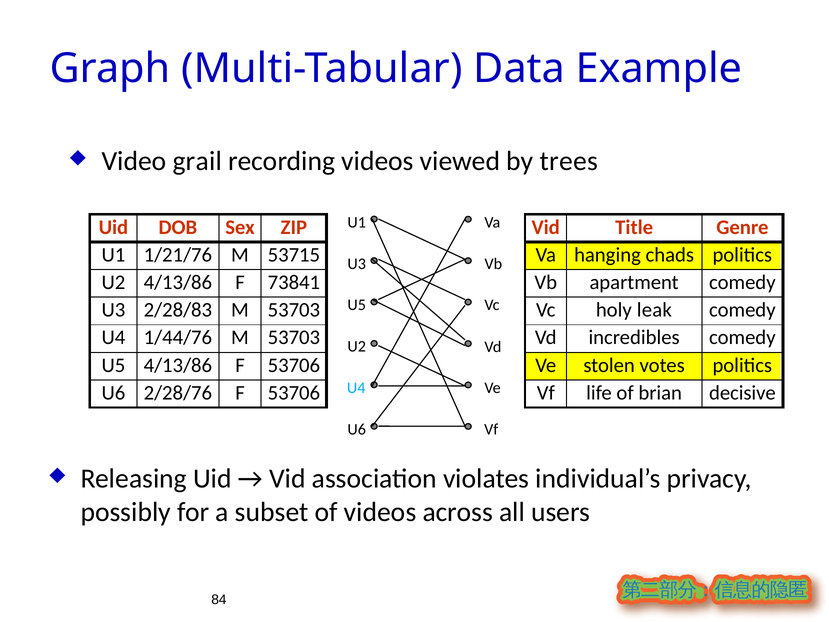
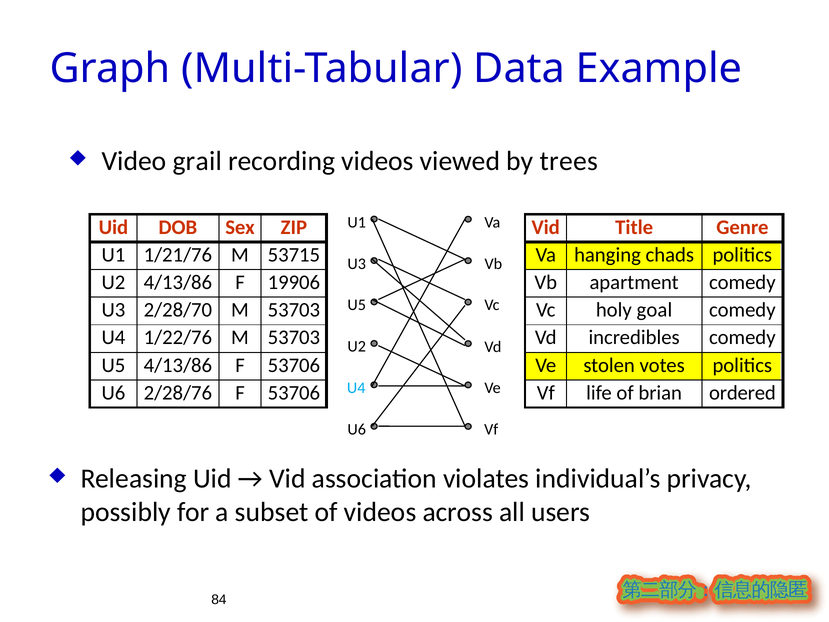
73841: 73841 -> 19906
2/28/83: 2/28/83 -> 2/28/70
leak: leak -> goal
1/44/76: 1/44/76 -> 1/22/76
decisive: decisive -> ordered
